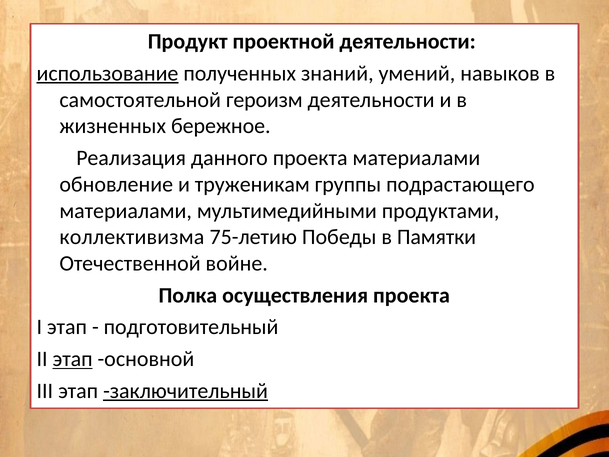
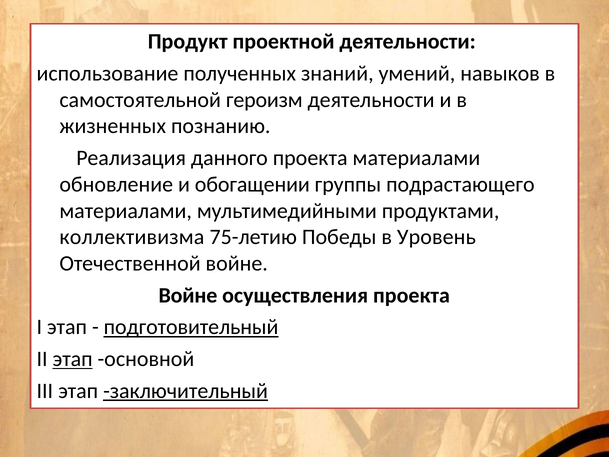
использование underline: present -> none
бережное: бережное -> познанию
труженикам: труженикам -> обогащении
Памятки: Памятки -> Уровень
Полка at (188, 295): Полка -> Войне
подготовительный underline: none -> present
